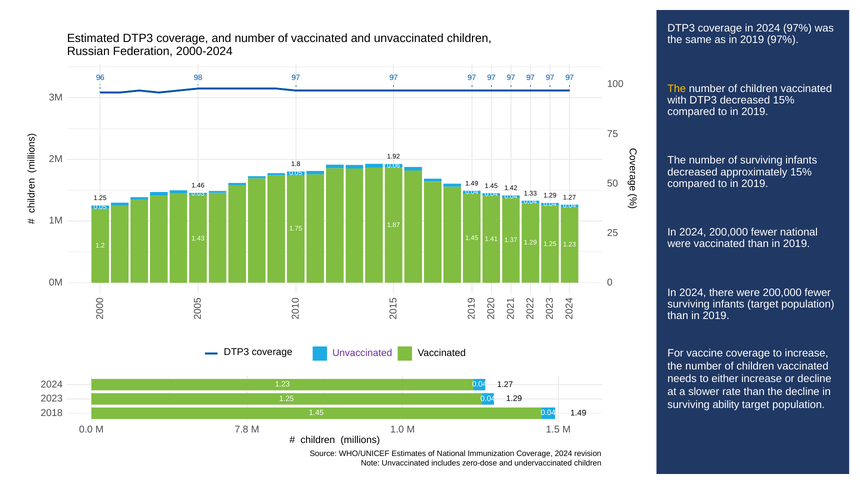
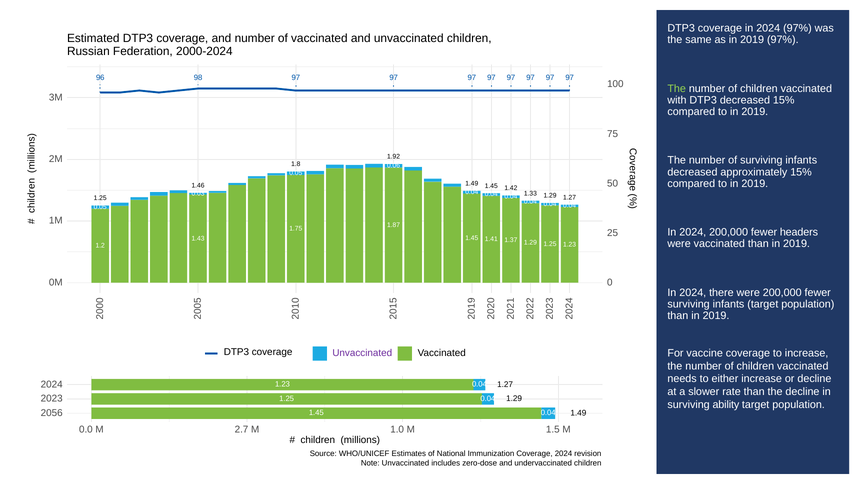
The at (677, 88) colour: yellow -> light green
fewer national: national -> headers
2018: 2018 -> 2056
7.8: 7.8 -> 2.7
